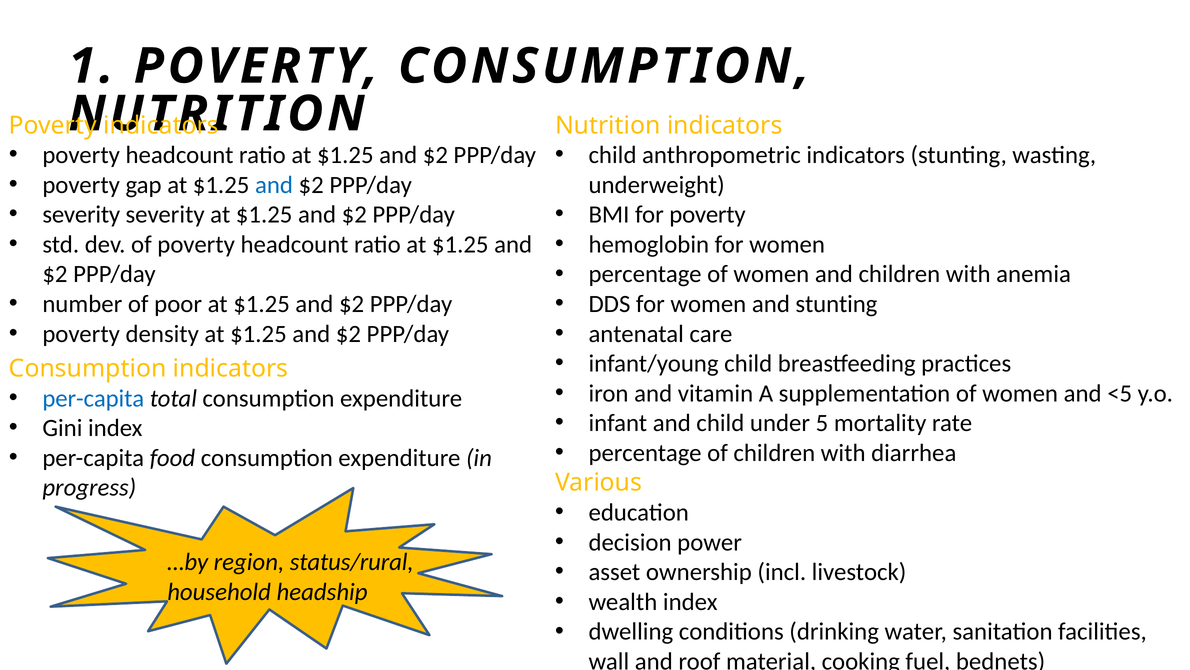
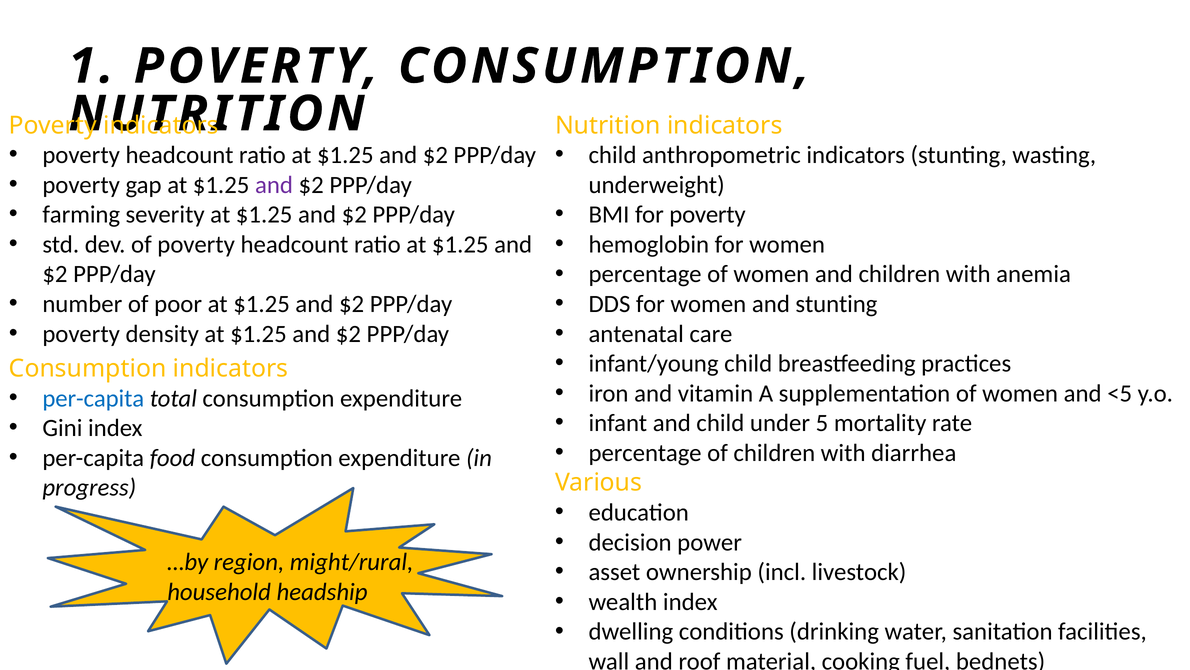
and at (274, 185) colour: blue -> purple
severity at (81, 214): severity -> farming
status/rural: status/rural -> might/rural
